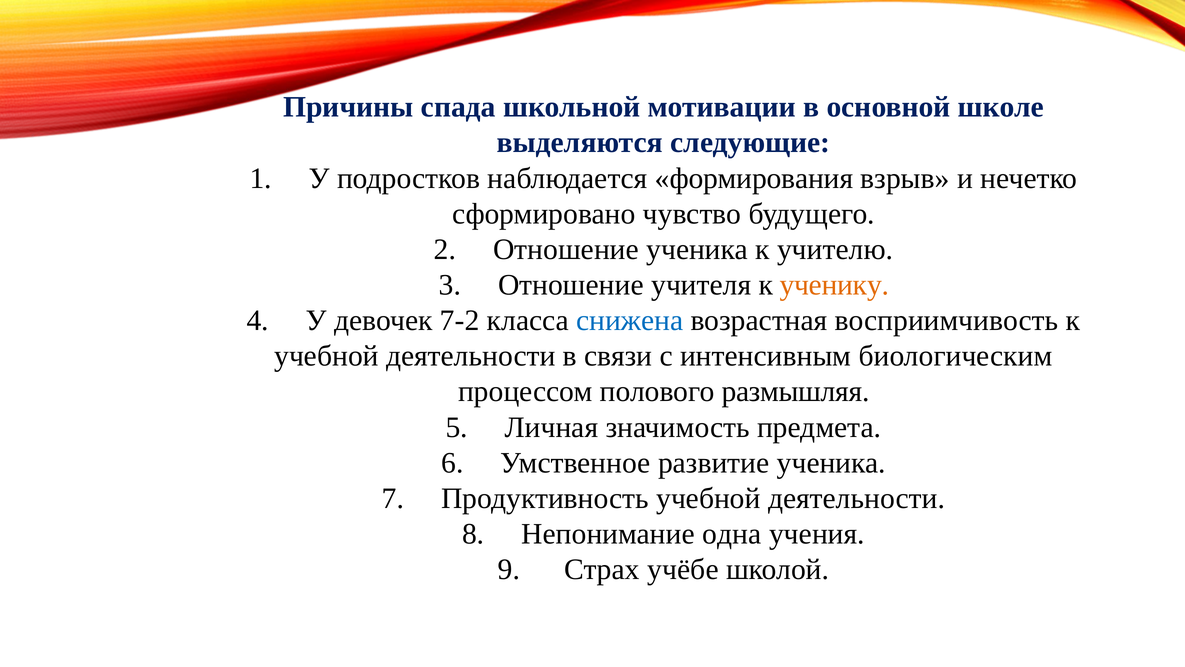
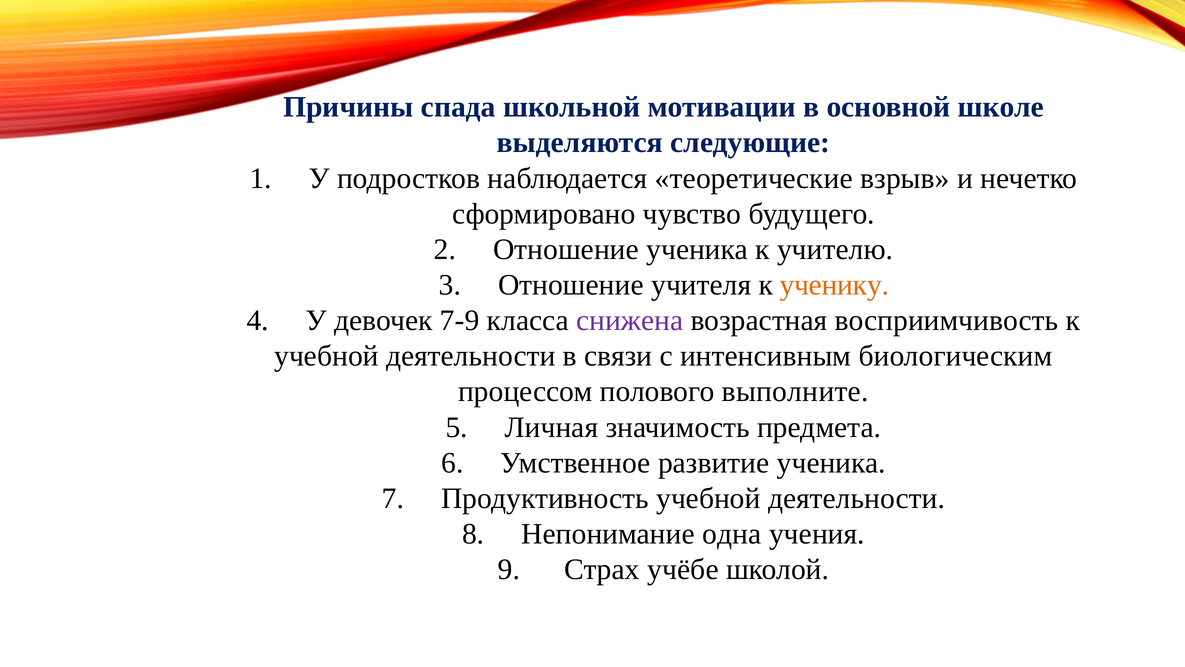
формирования: формирования -> теоретические
7-2: 7-2 -> 7-9
снижена colour: blue -> purple
размышляя: размышляя -> выполните
